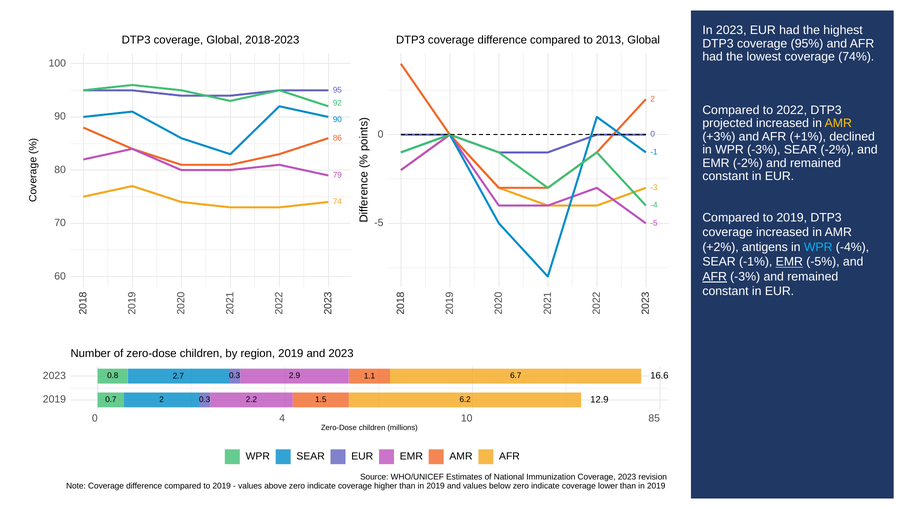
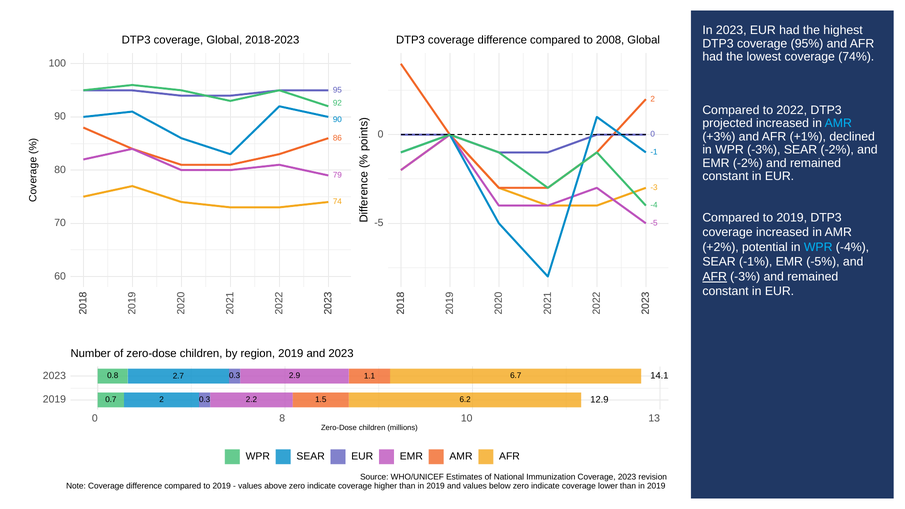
2013: 2013 -> 2008
AMR at (838, 123) colour: yellow -> light blue
antigens: antigens -> potential
EMR at (789, 262) underline: present -> none
16.6: 16.6 -> 14.1
0 4: 4 -> 8
85: 85 -> 13
